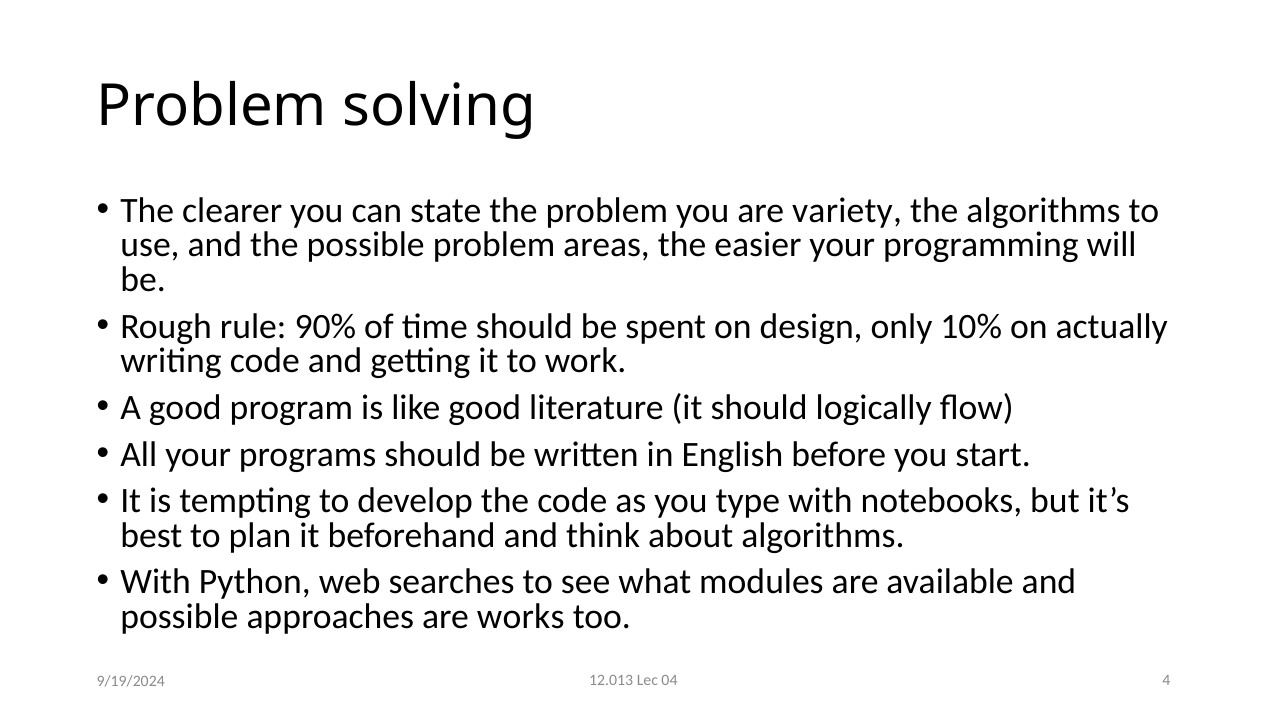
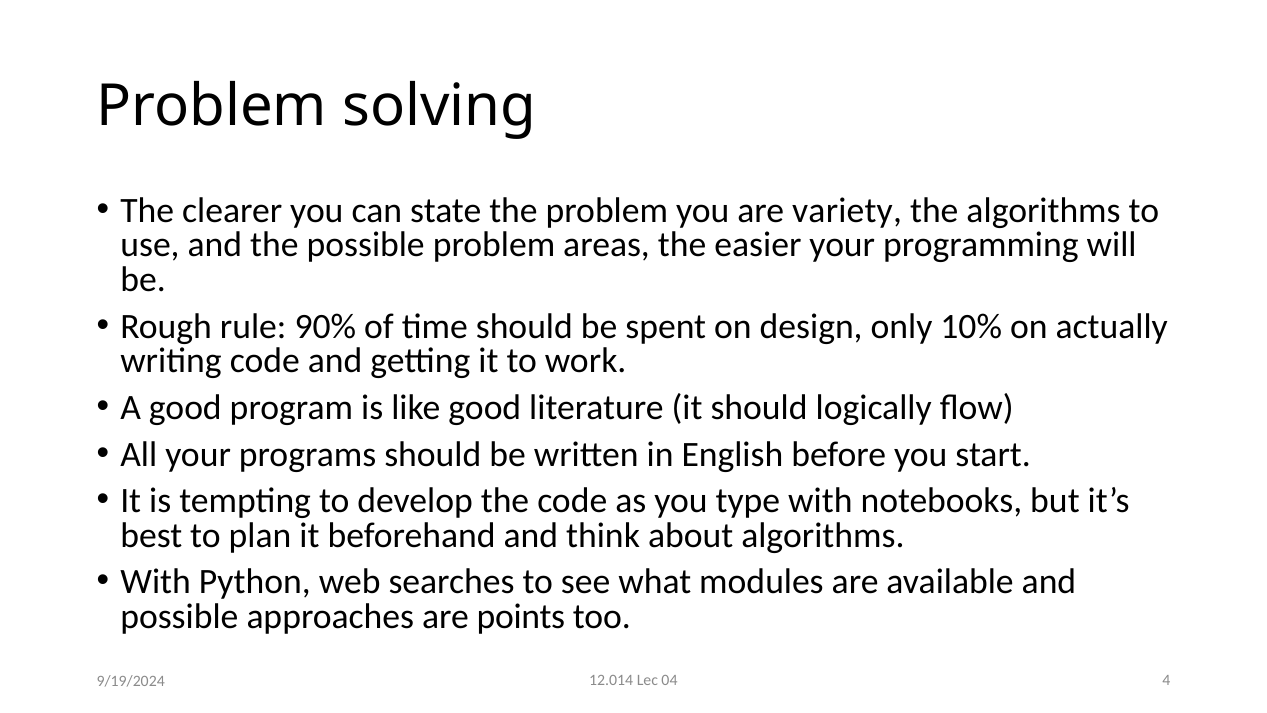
works: works -> points
12.013: 12.013 -> 12.014
